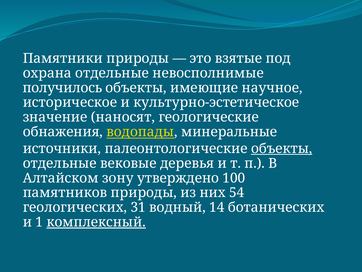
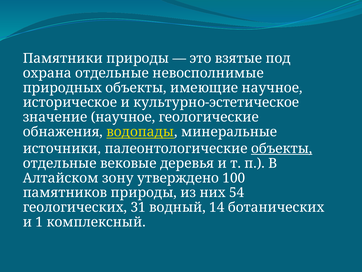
получилось: получилось -> природных
значение наносят: наносят -> научное
комплексный underline: present -> none
